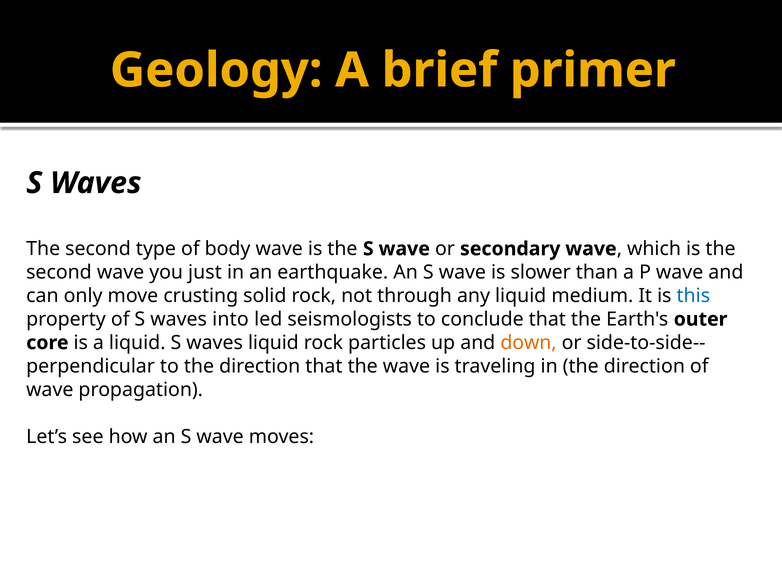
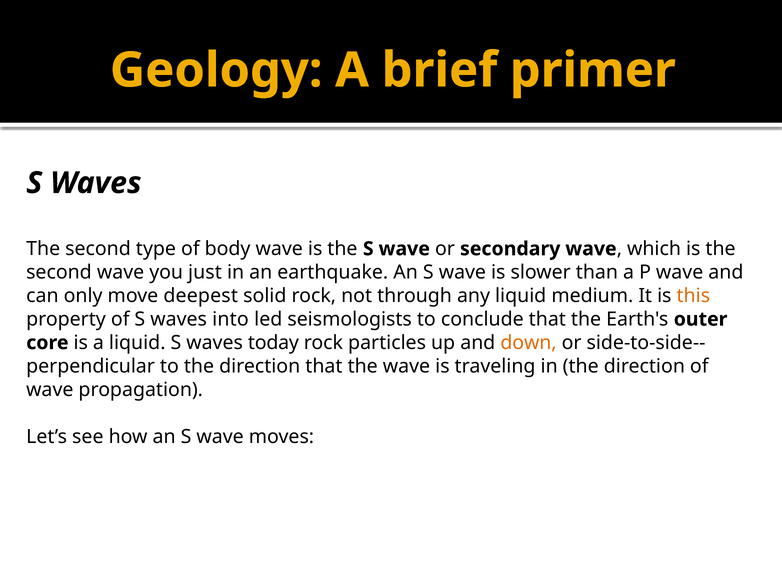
crusting: crusting -> deepest
this colour: blue -> orange
waves liquid: liquid -> today
